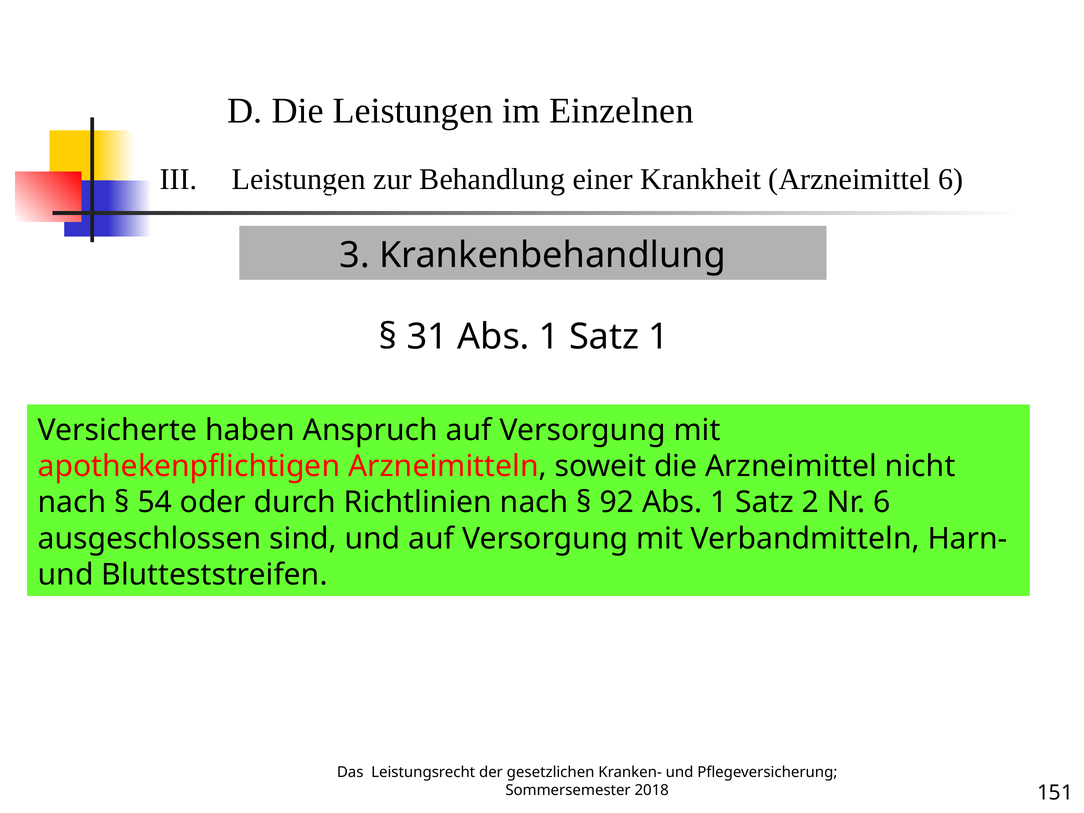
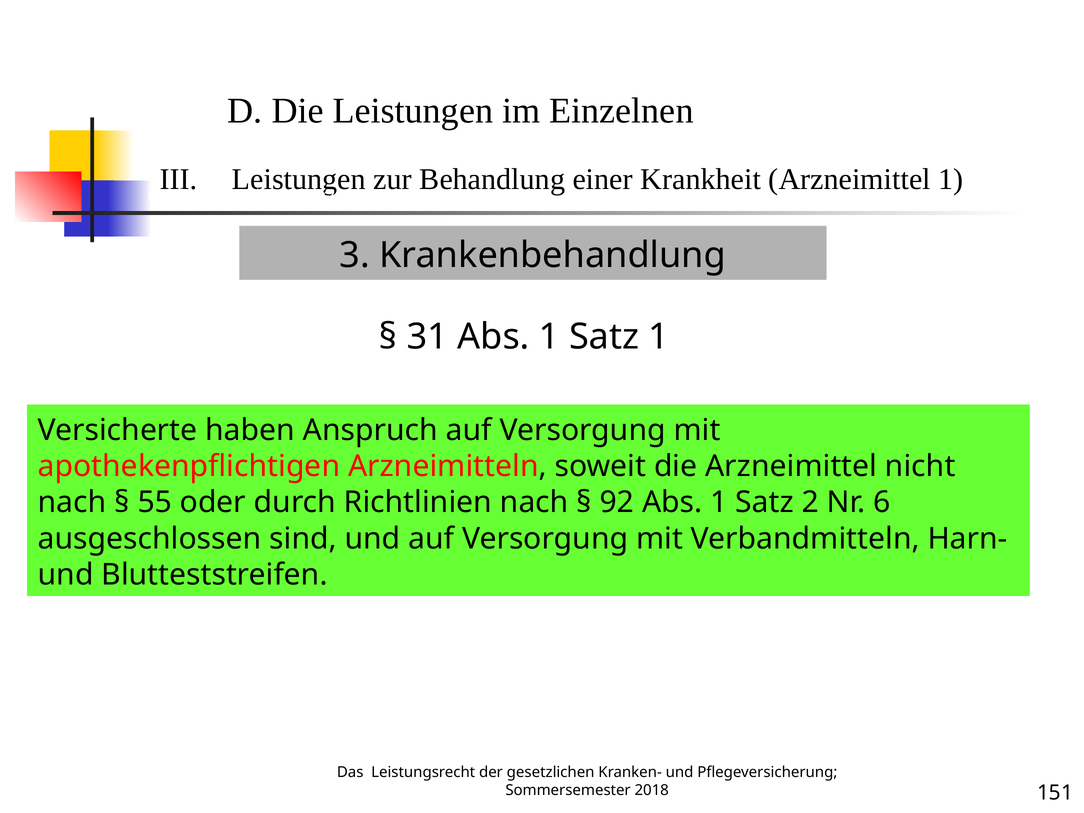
Arzneimittel 6: 6 -> 1
54: 54 -> 55
